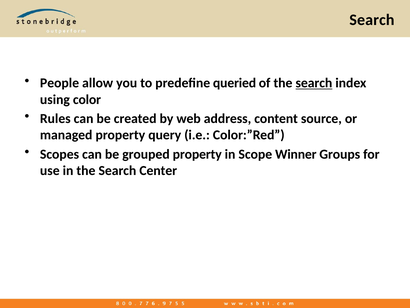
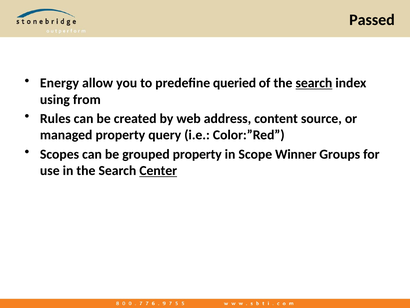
Search at (372, 20): Search -> Passed
People: People -> Energy
color: color -> from
Center underline: none -> present
